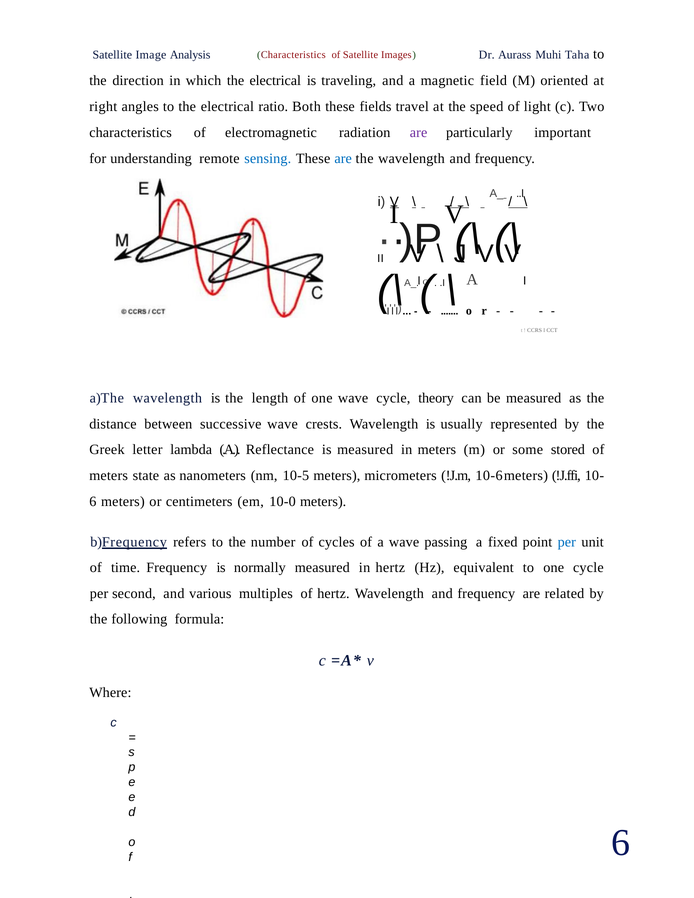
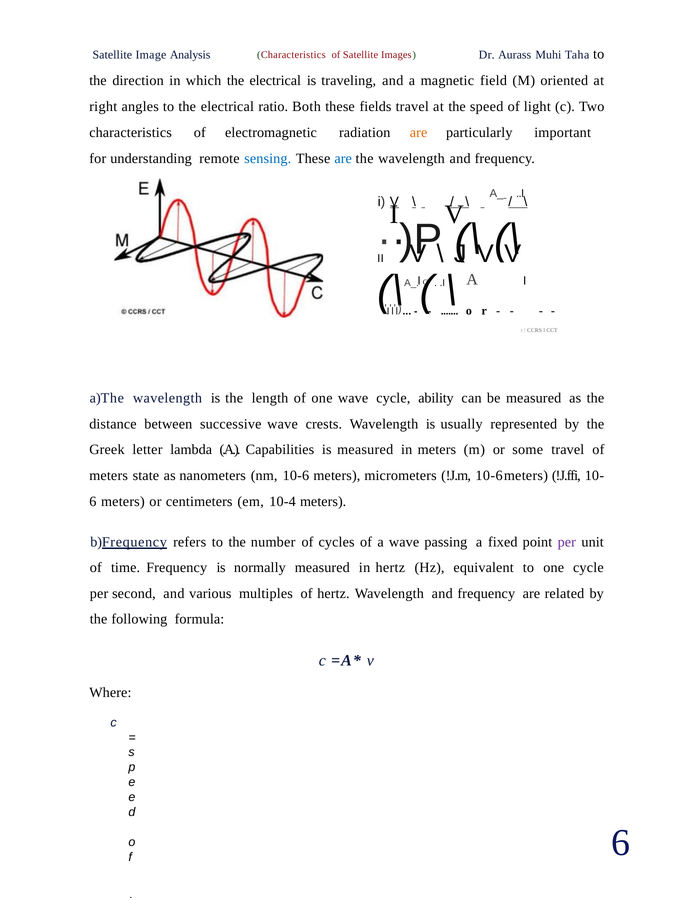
are at (419, 133) colour: purple -> orange
theory: theory -> ability
Reflectance: Reflectance -> Capabilities
some stored: stored -> travel
10-5: 10-5 -> 10-6
10-0: 10-0 -> 10-4
per at (567, 542) colour: blue -> purple
